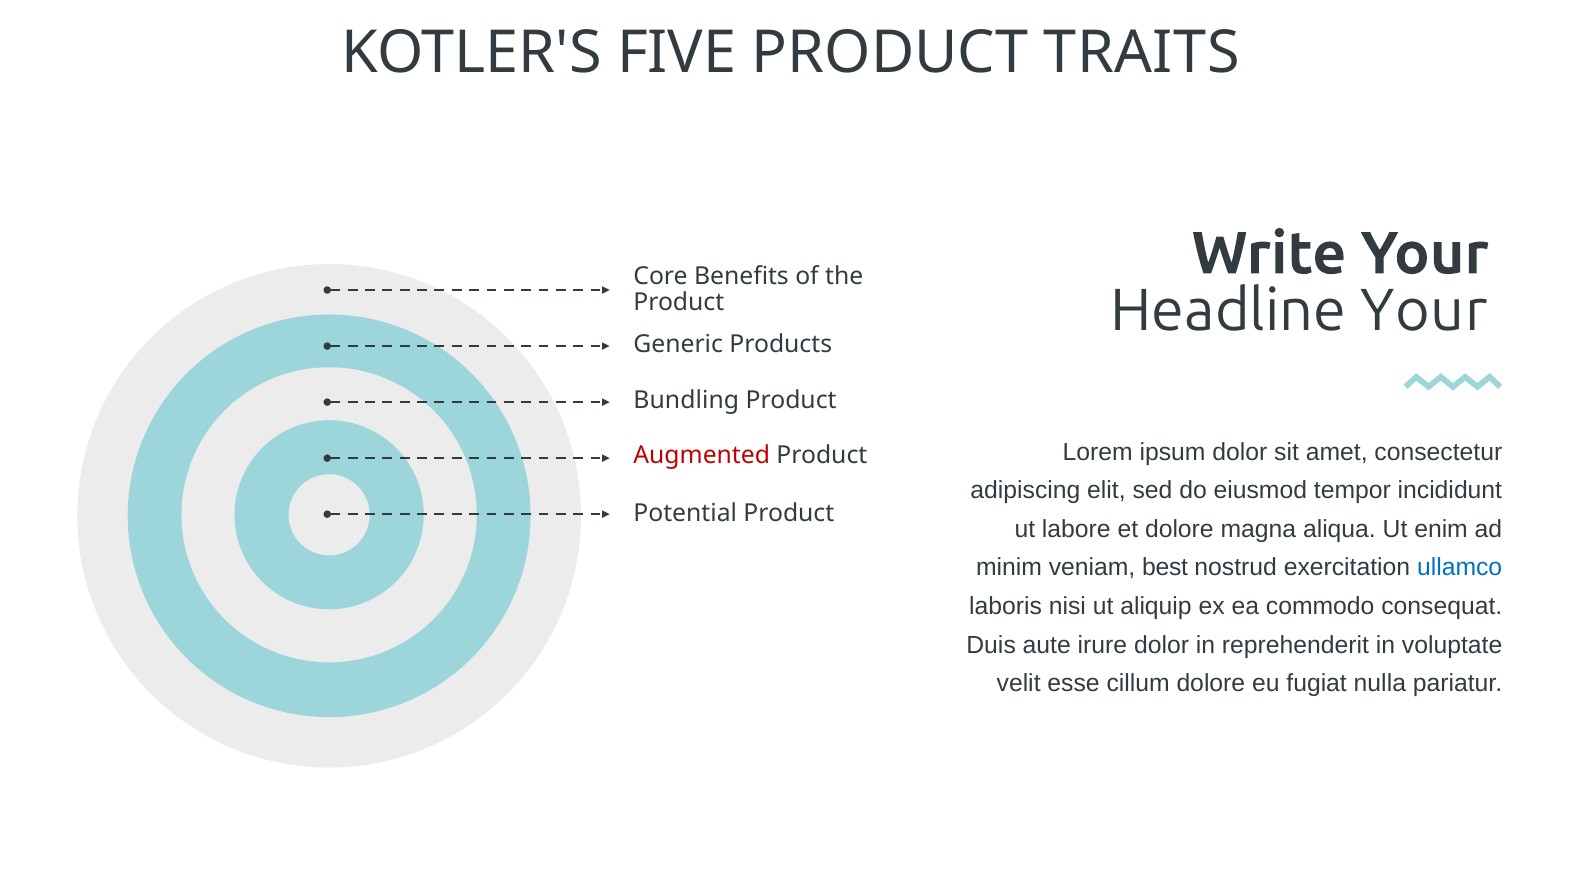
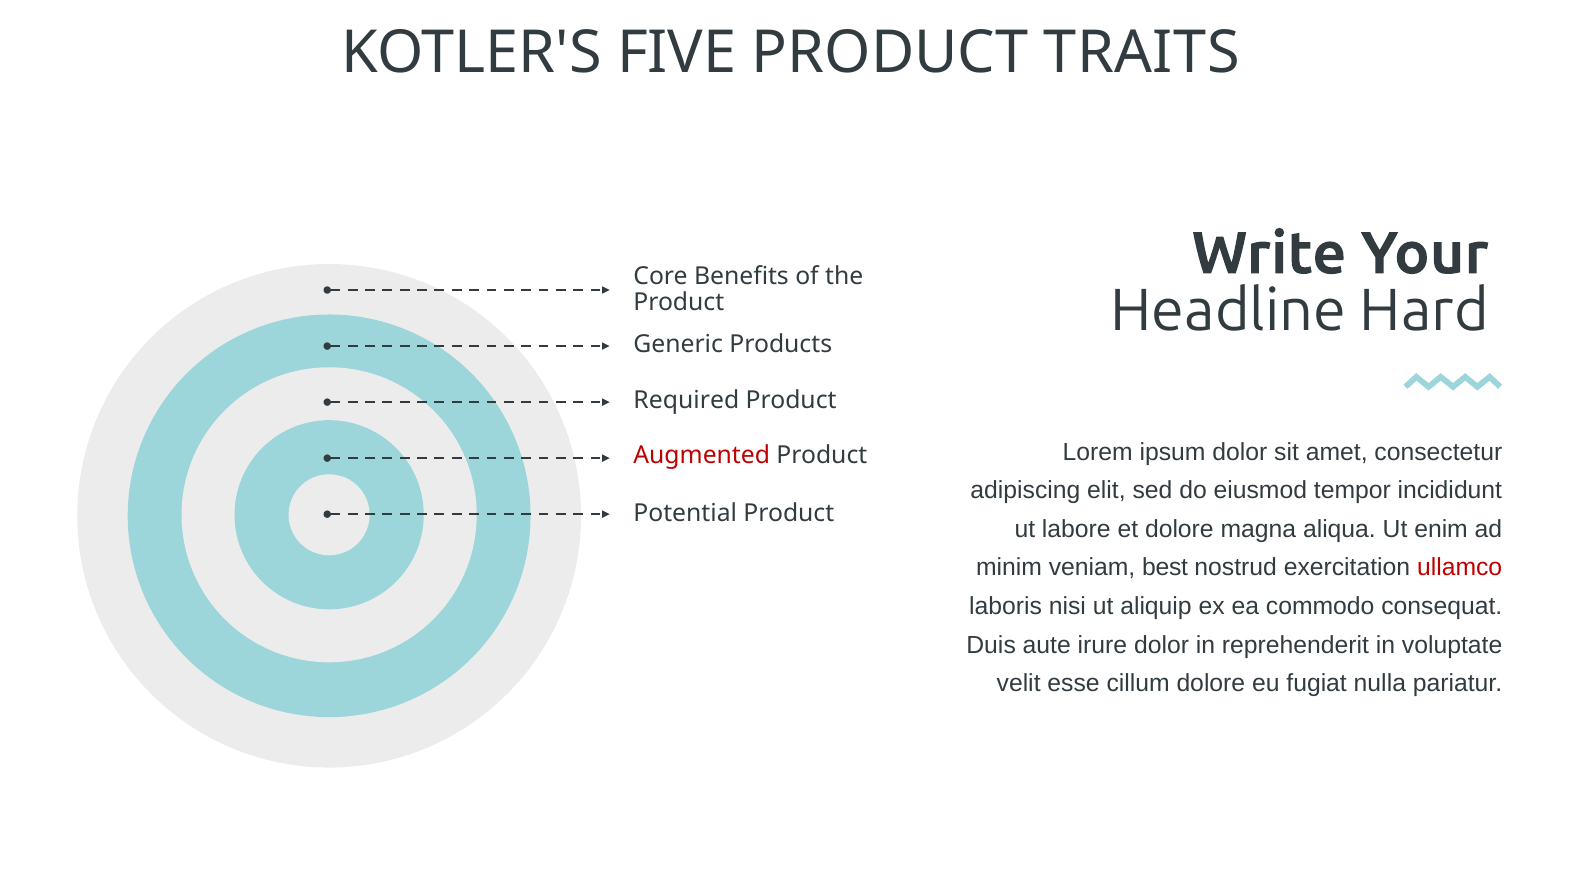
Headline Your: Your -> Hard
Bundling: Bundling -> Required
ullamco colour: blue -> red
